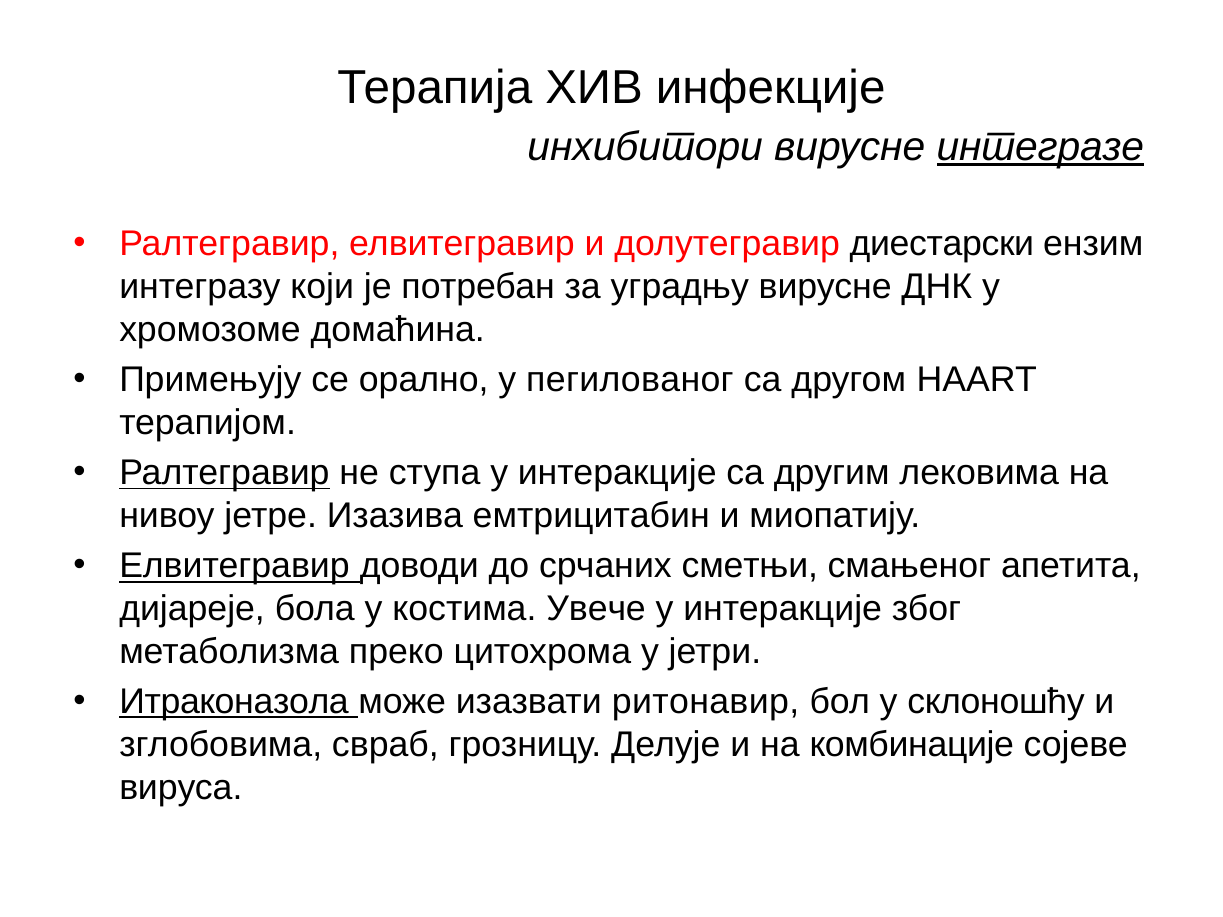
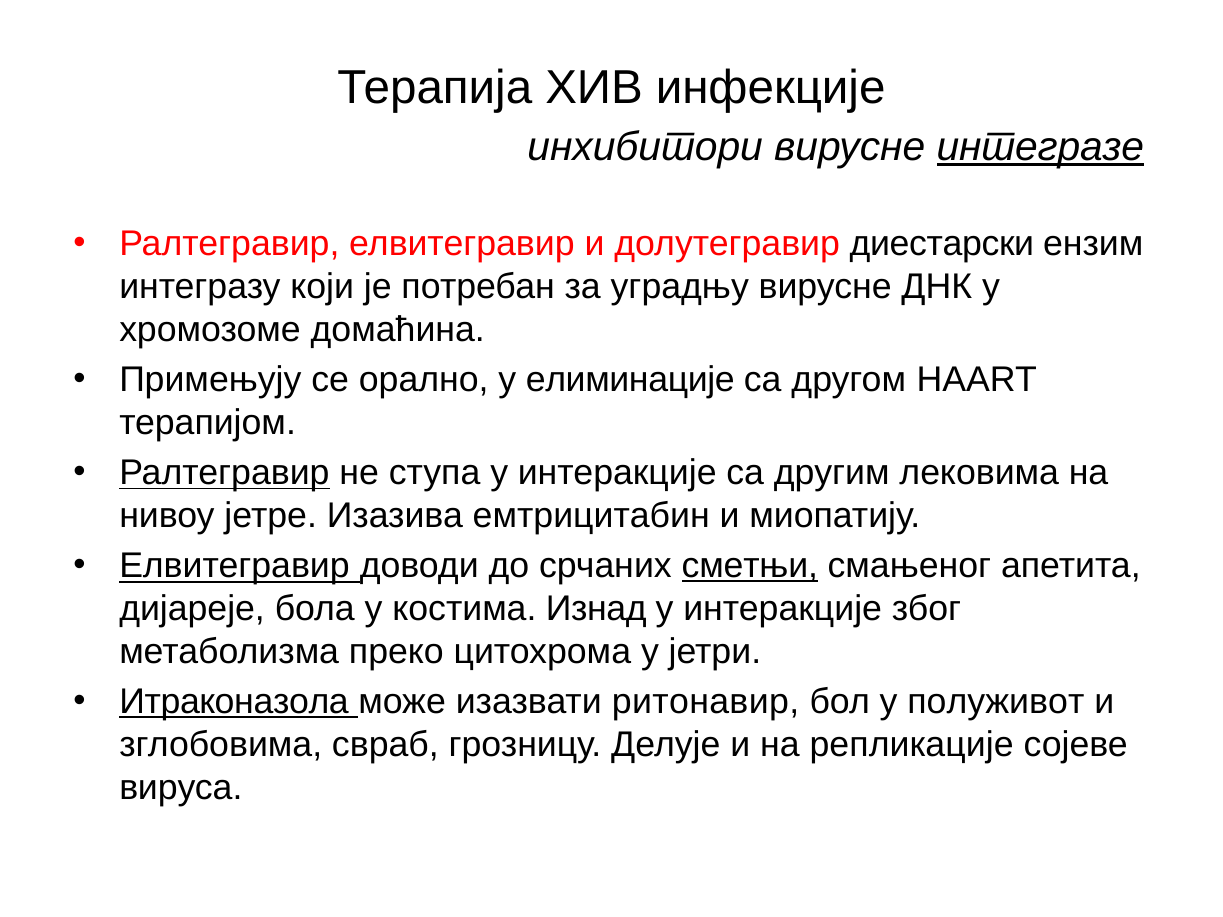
пегилованог: пегилованог -> елиминације
сметњи underline: none -> present
Увече: Увече -> Изнад
склоношћу: склоношћу -> полуживот
комбинације: комбинације -> репликације
